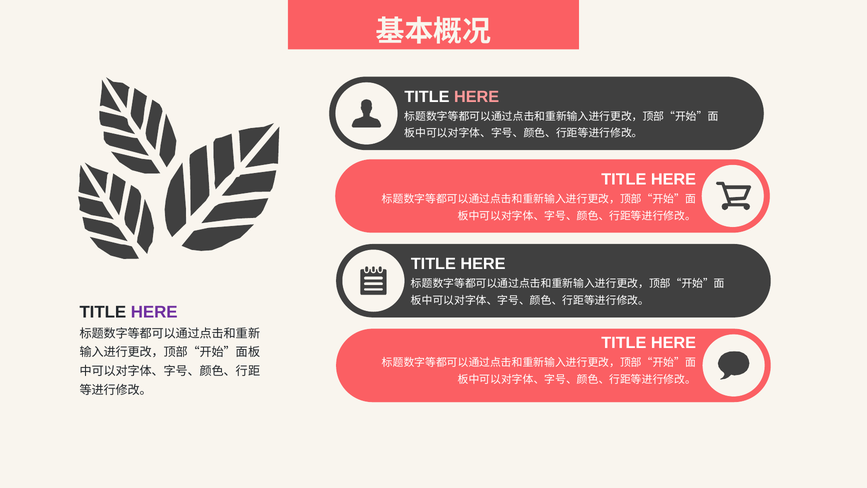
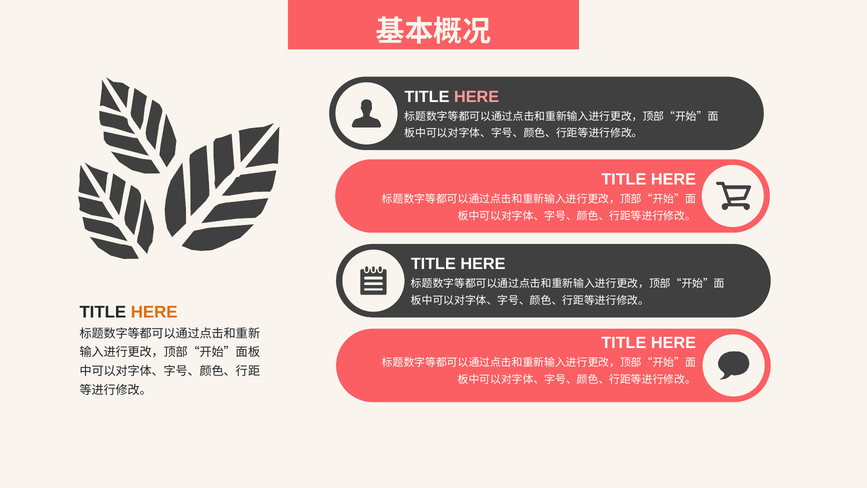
HERE at (154, 312) colour: purple -> orange
